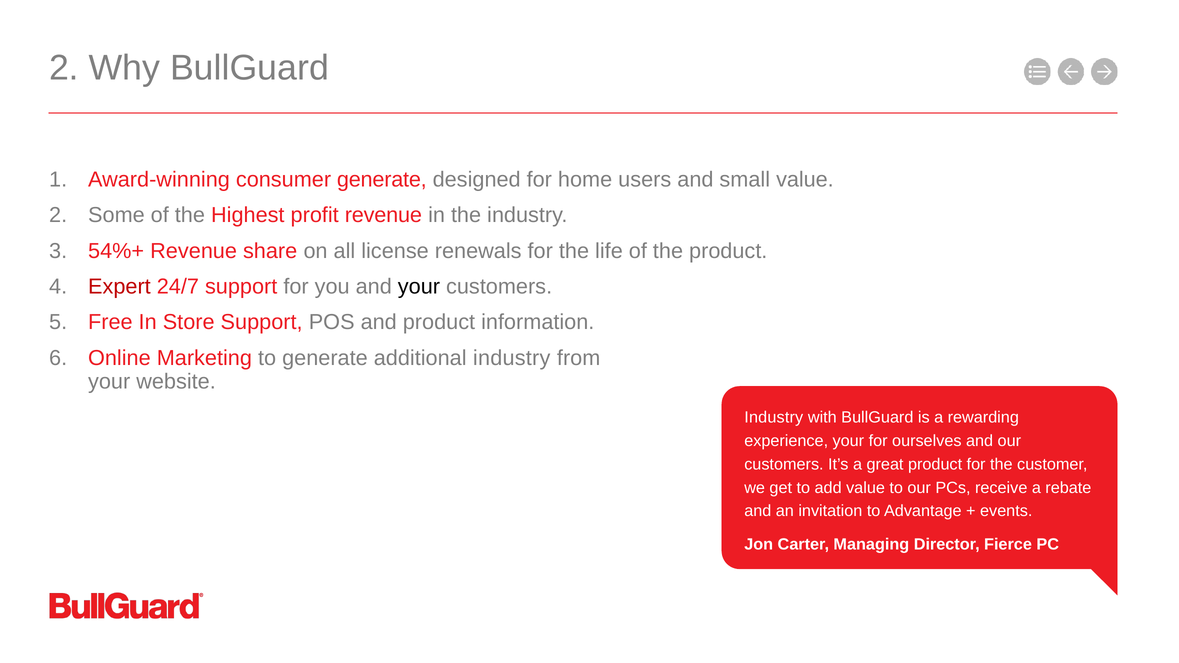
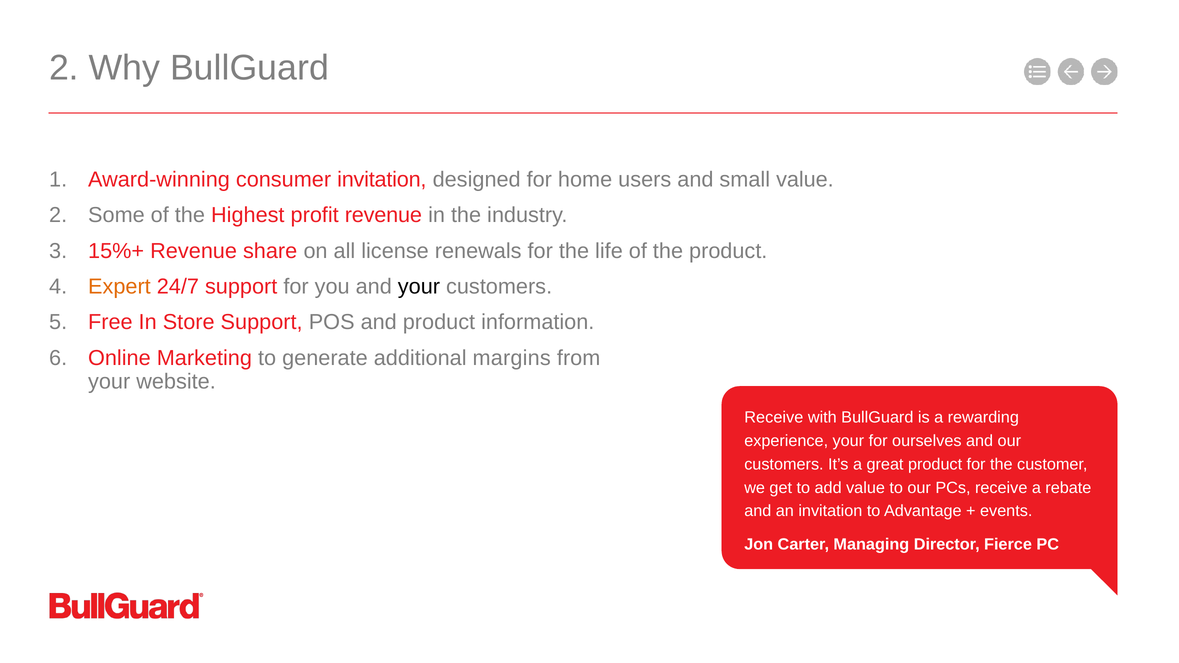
consumer generate: generate -> invitation
54%+: 54%+ -> 15%+
Expert colour: red -> orange
additional industry: industry -> margins
Industry at (774, 418): Industry -> Receive
